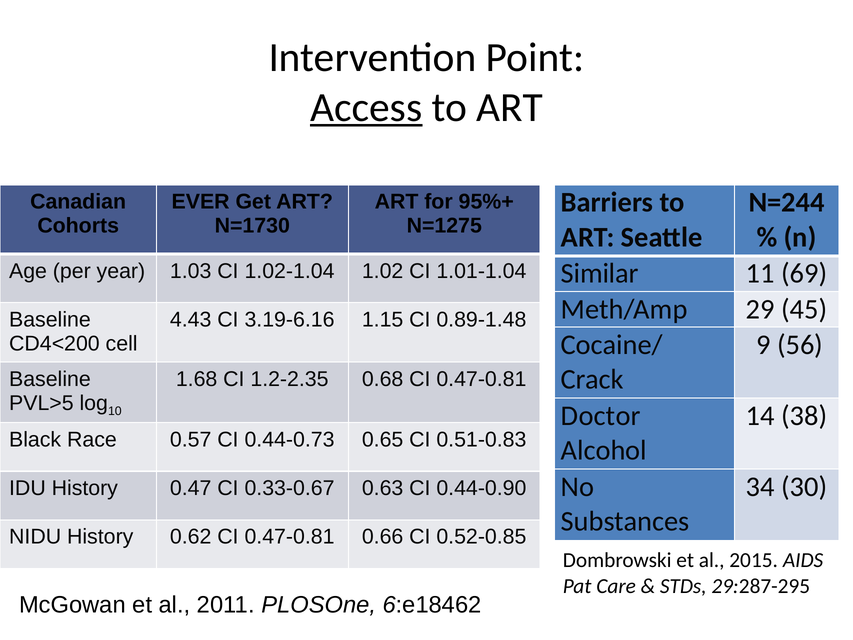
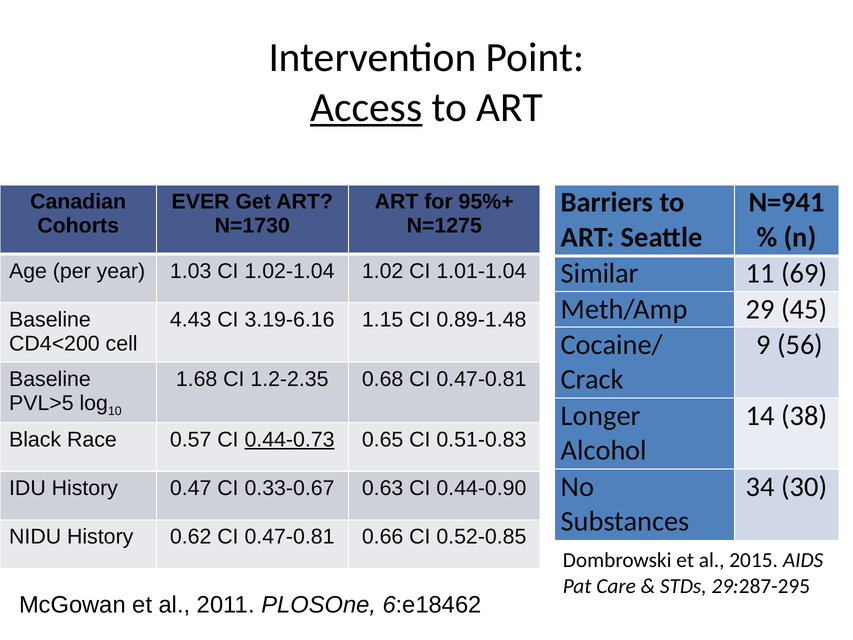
N=244: N=244 -> N=941
Doctor: Doctor -> Longer
0.44-0.73 underline: none -> present
